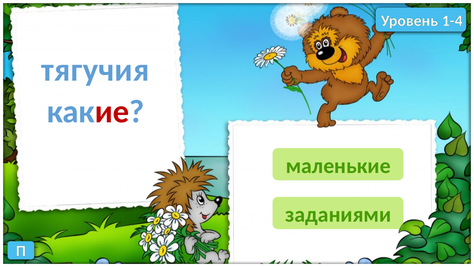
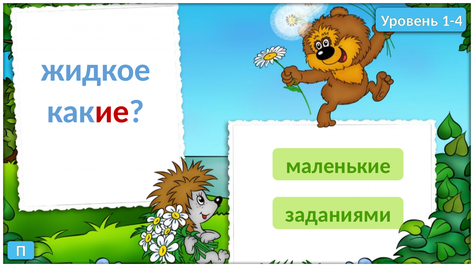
тягучия: тягучия -> жидкое
